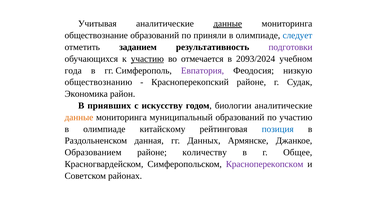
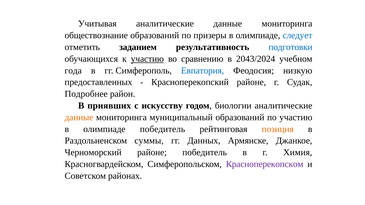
данные at (228, 24) underline: present -> none
приняли: приняли -> призеры
подготовки colour: purple -> blue
отмечается: отмечается -> сравнению
2093/2024: 2093/2024 -> 2043/2024
Евпатория colour: purple -> blue
обществознанию: обществознанию -> предоставленных
Экономика: Экономика -> Подробнее
олимпиаде китайскому: китайскому -> победитель
позиция colour: blue -> orange
данная: данная -> суммы
Образованием: Образованием -> Черноморский
районе количеству: количеству -> победитель
Общее: Общее -> Химия
